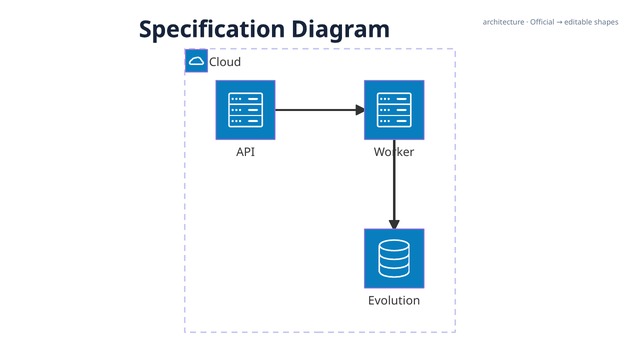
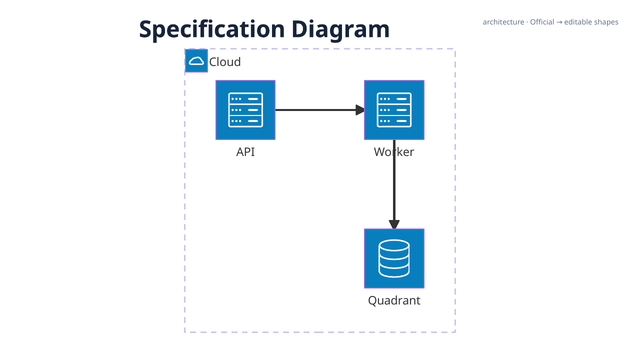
Evolution: Evolution -> Quadrant
